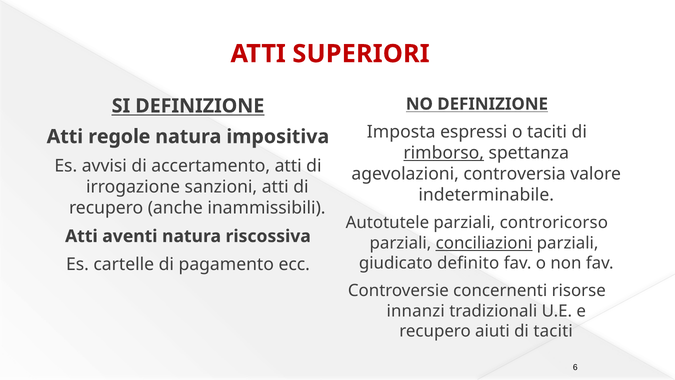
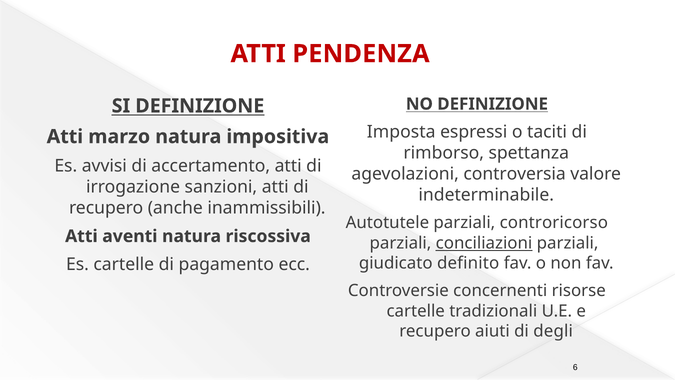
SUPERIORI: SUPERIORI -> PENDENZA
regole: regole -> marzo
rimborso underline: present -> none
innanzi at (416, 311): innanzi -> cartelle
di taciti: taciti -> degli
